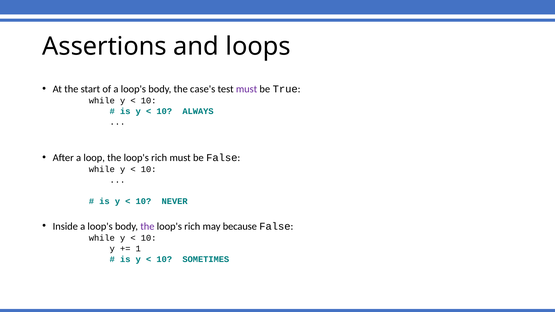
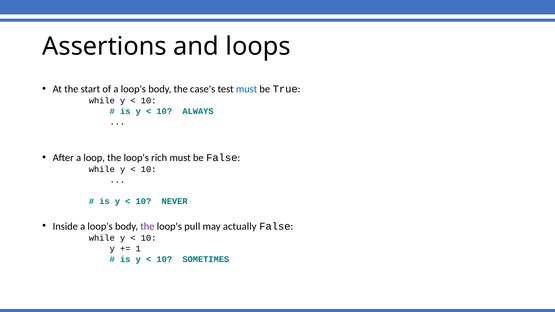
must at (247, 89) colour: purple -> blue
rich at (192, 226): rich -> pull
because: because -> actually
